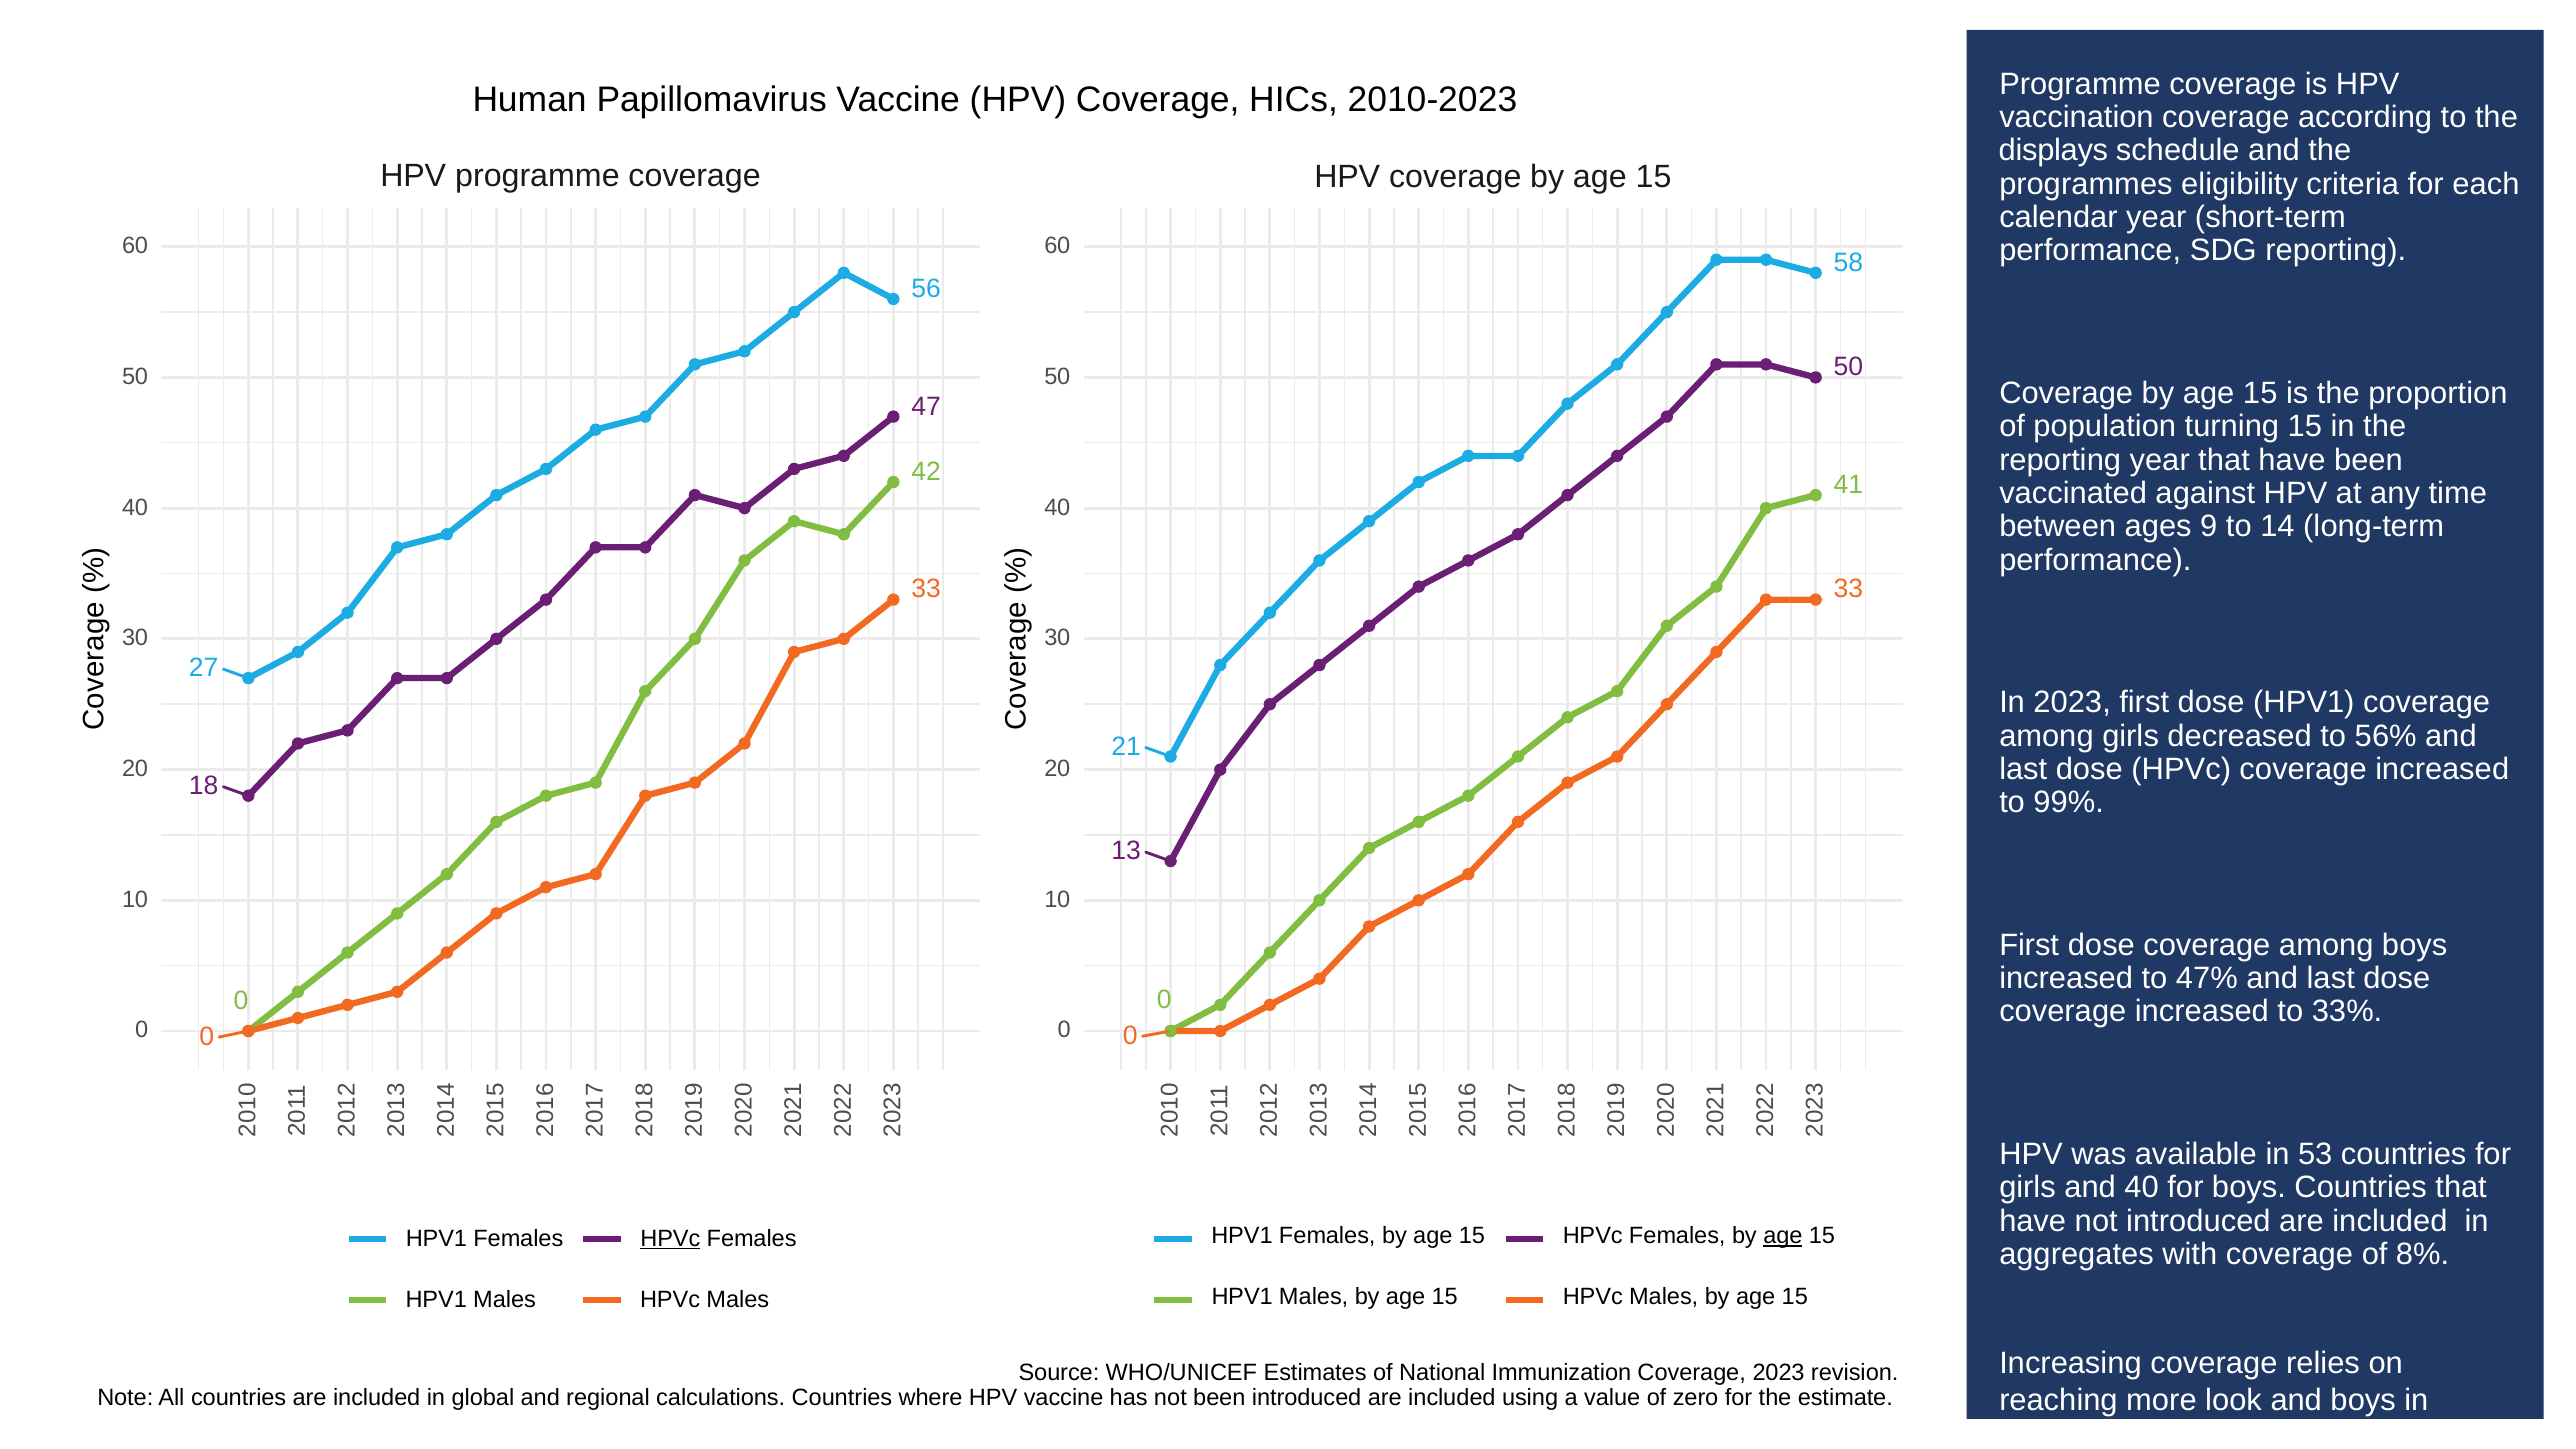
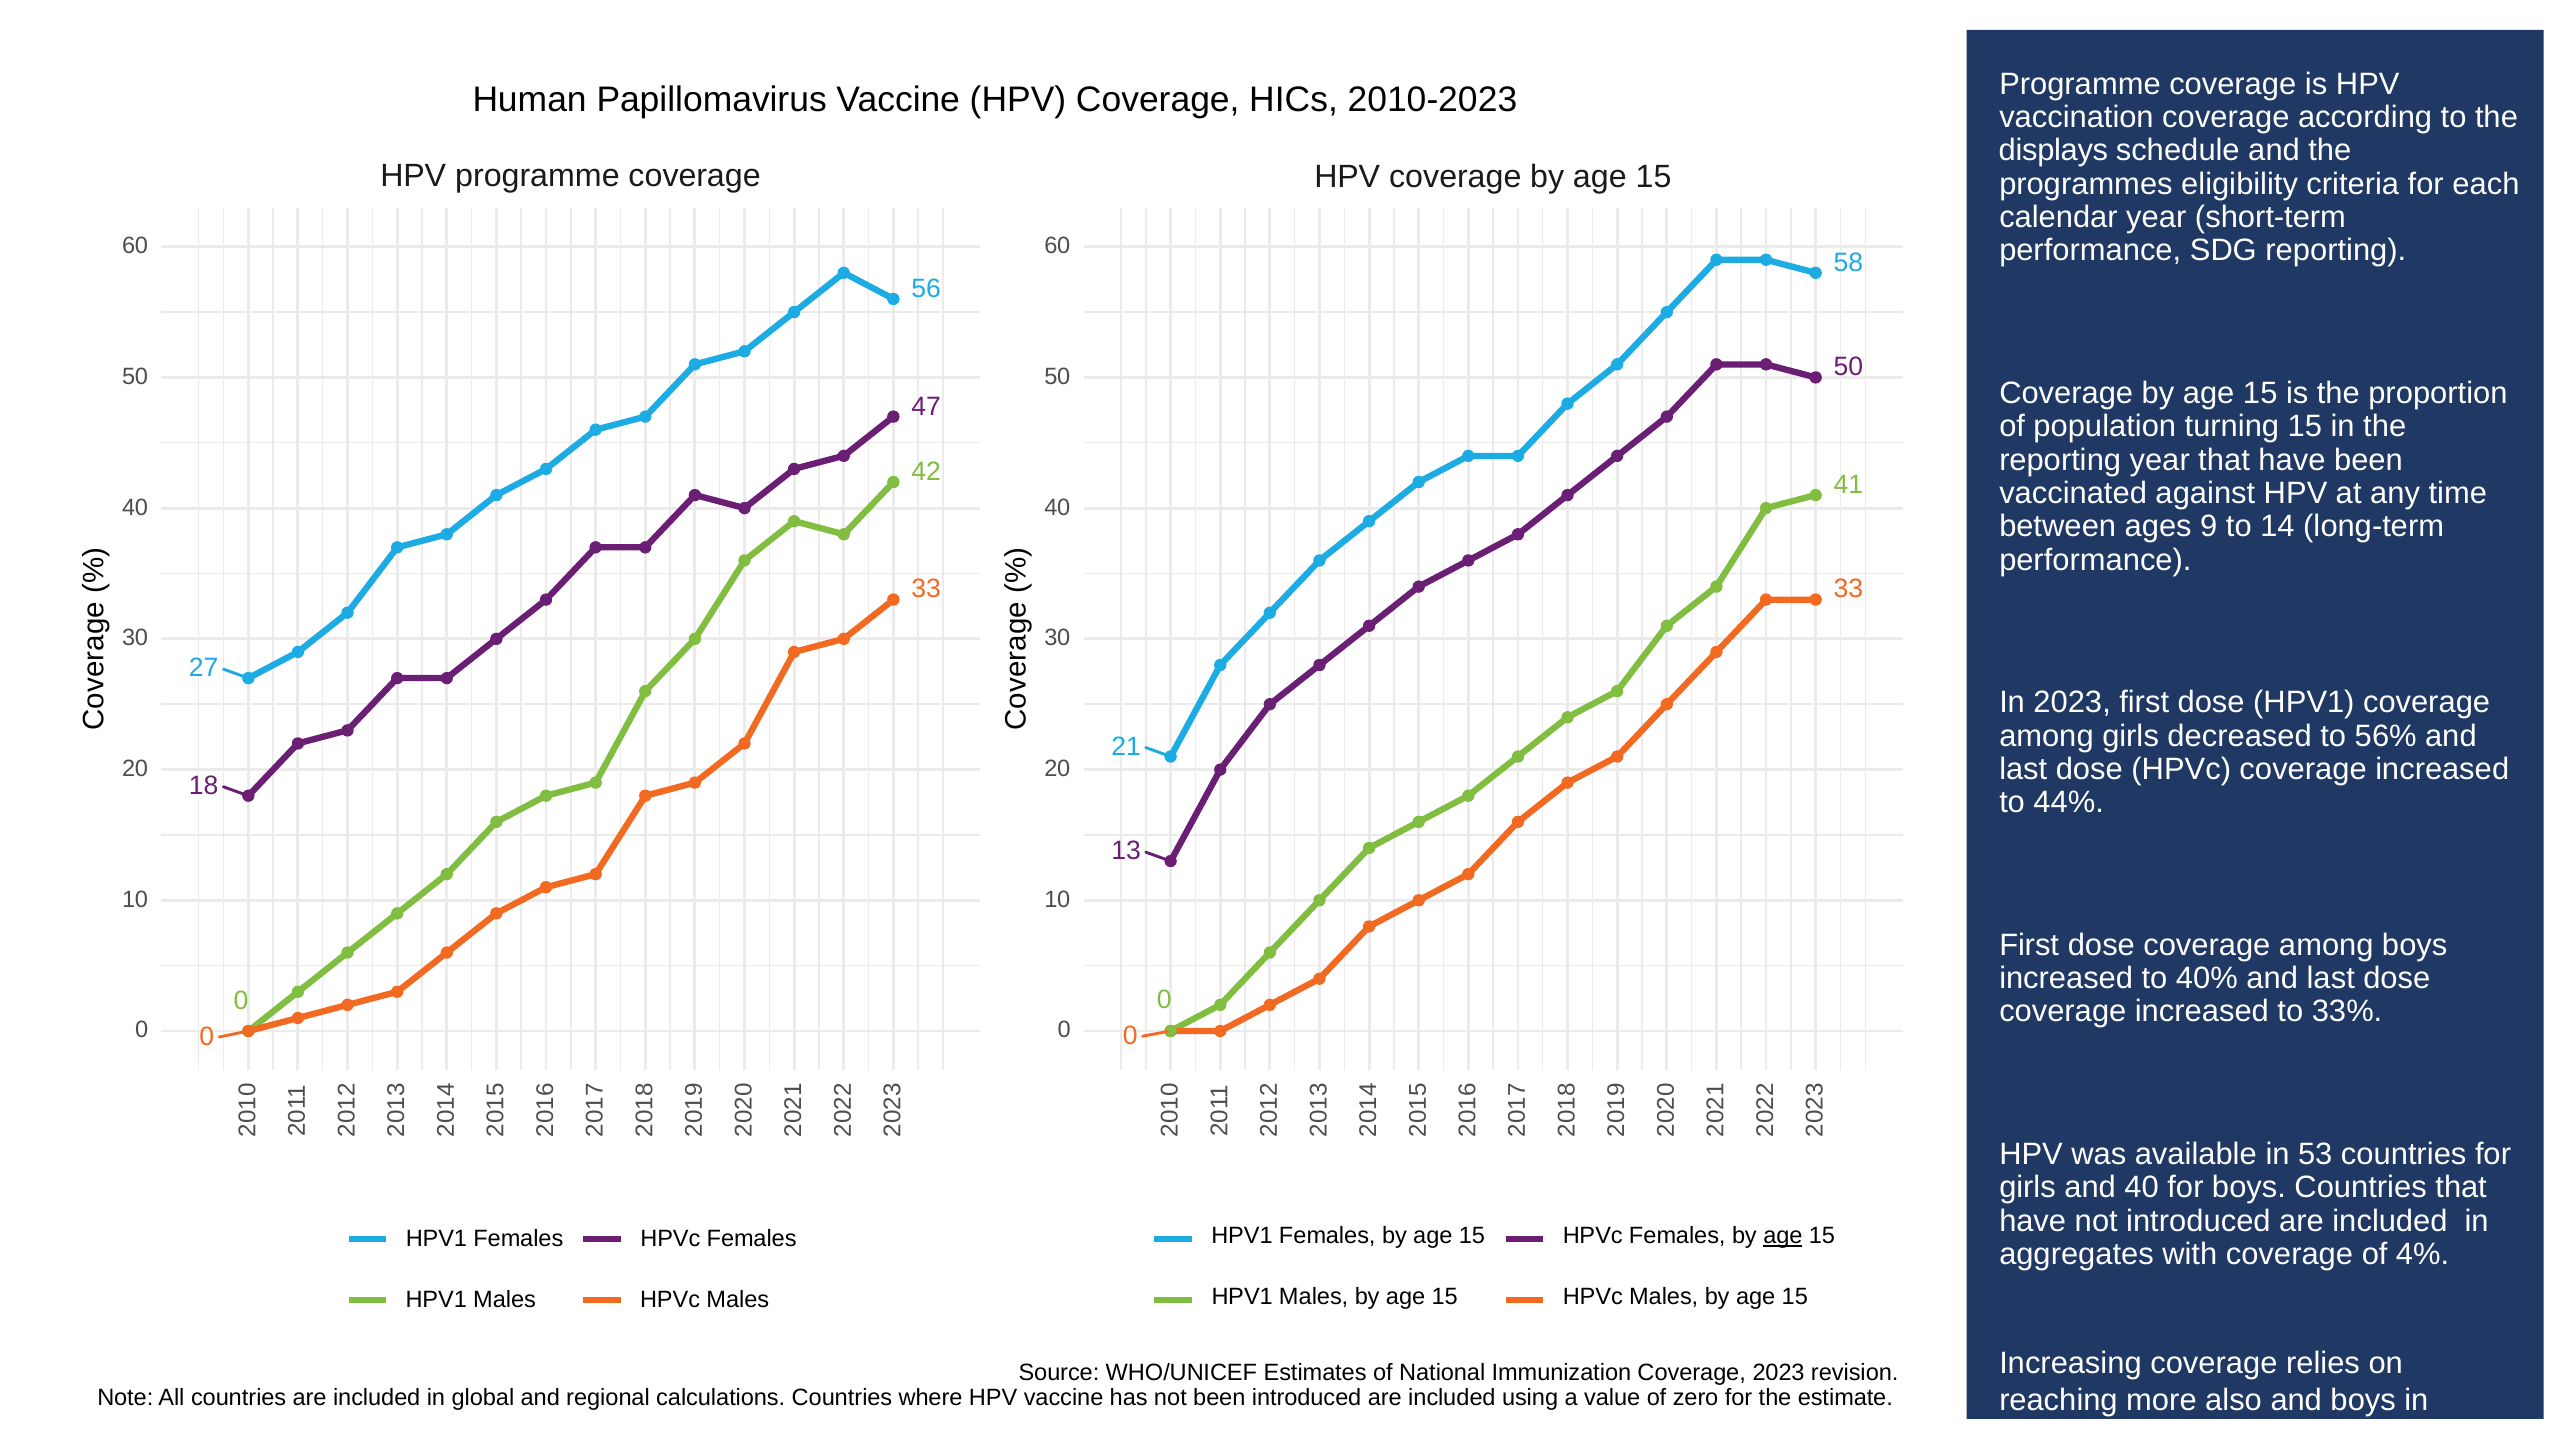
99%: 99% -> 44%
47%: 47% -> 40%
HPVc at (670, 1238) underline: present -> none
8%: 8% -> 4%
look: look -> also
